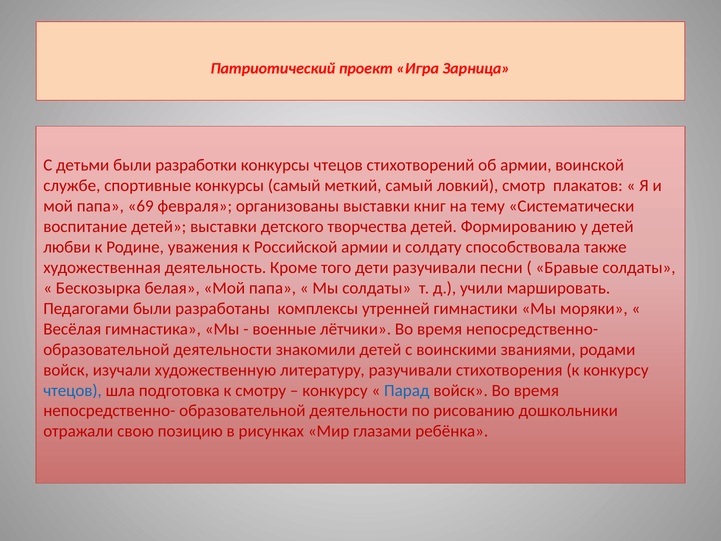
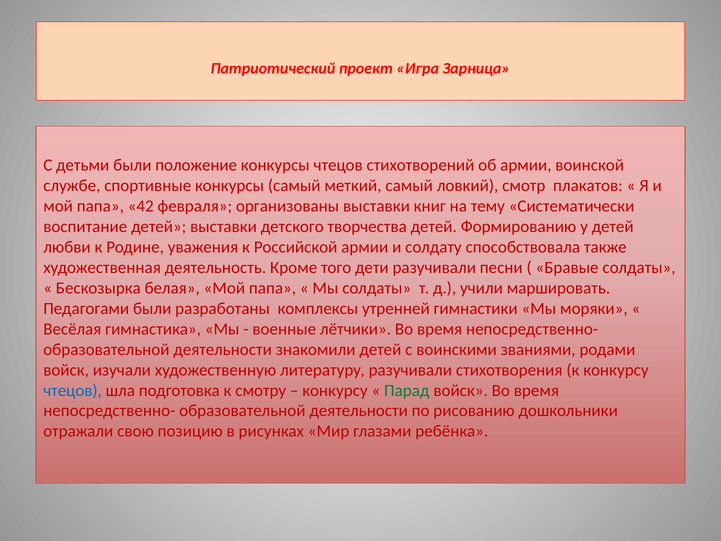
разработки: разработки -> положение
69: 69 -> 42
Парад colour: blue -> green
